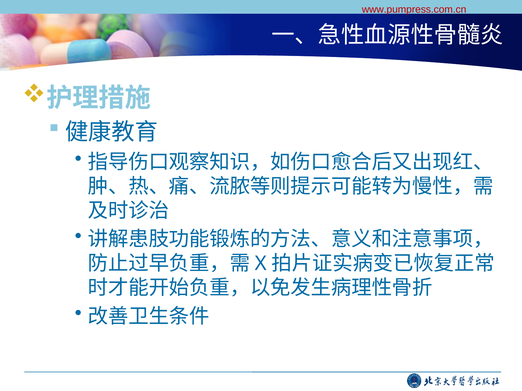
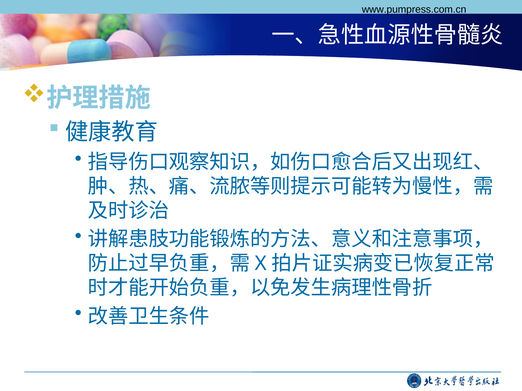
www.pumpress.com.cn colour: red -> black
